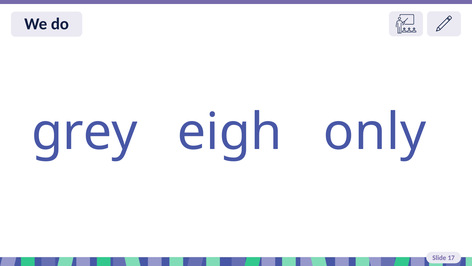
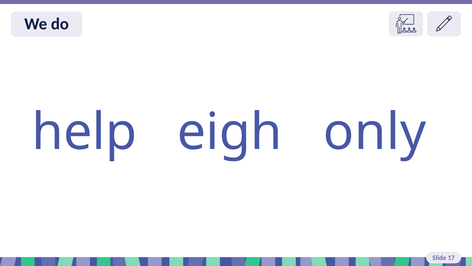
grey: grey -> help
